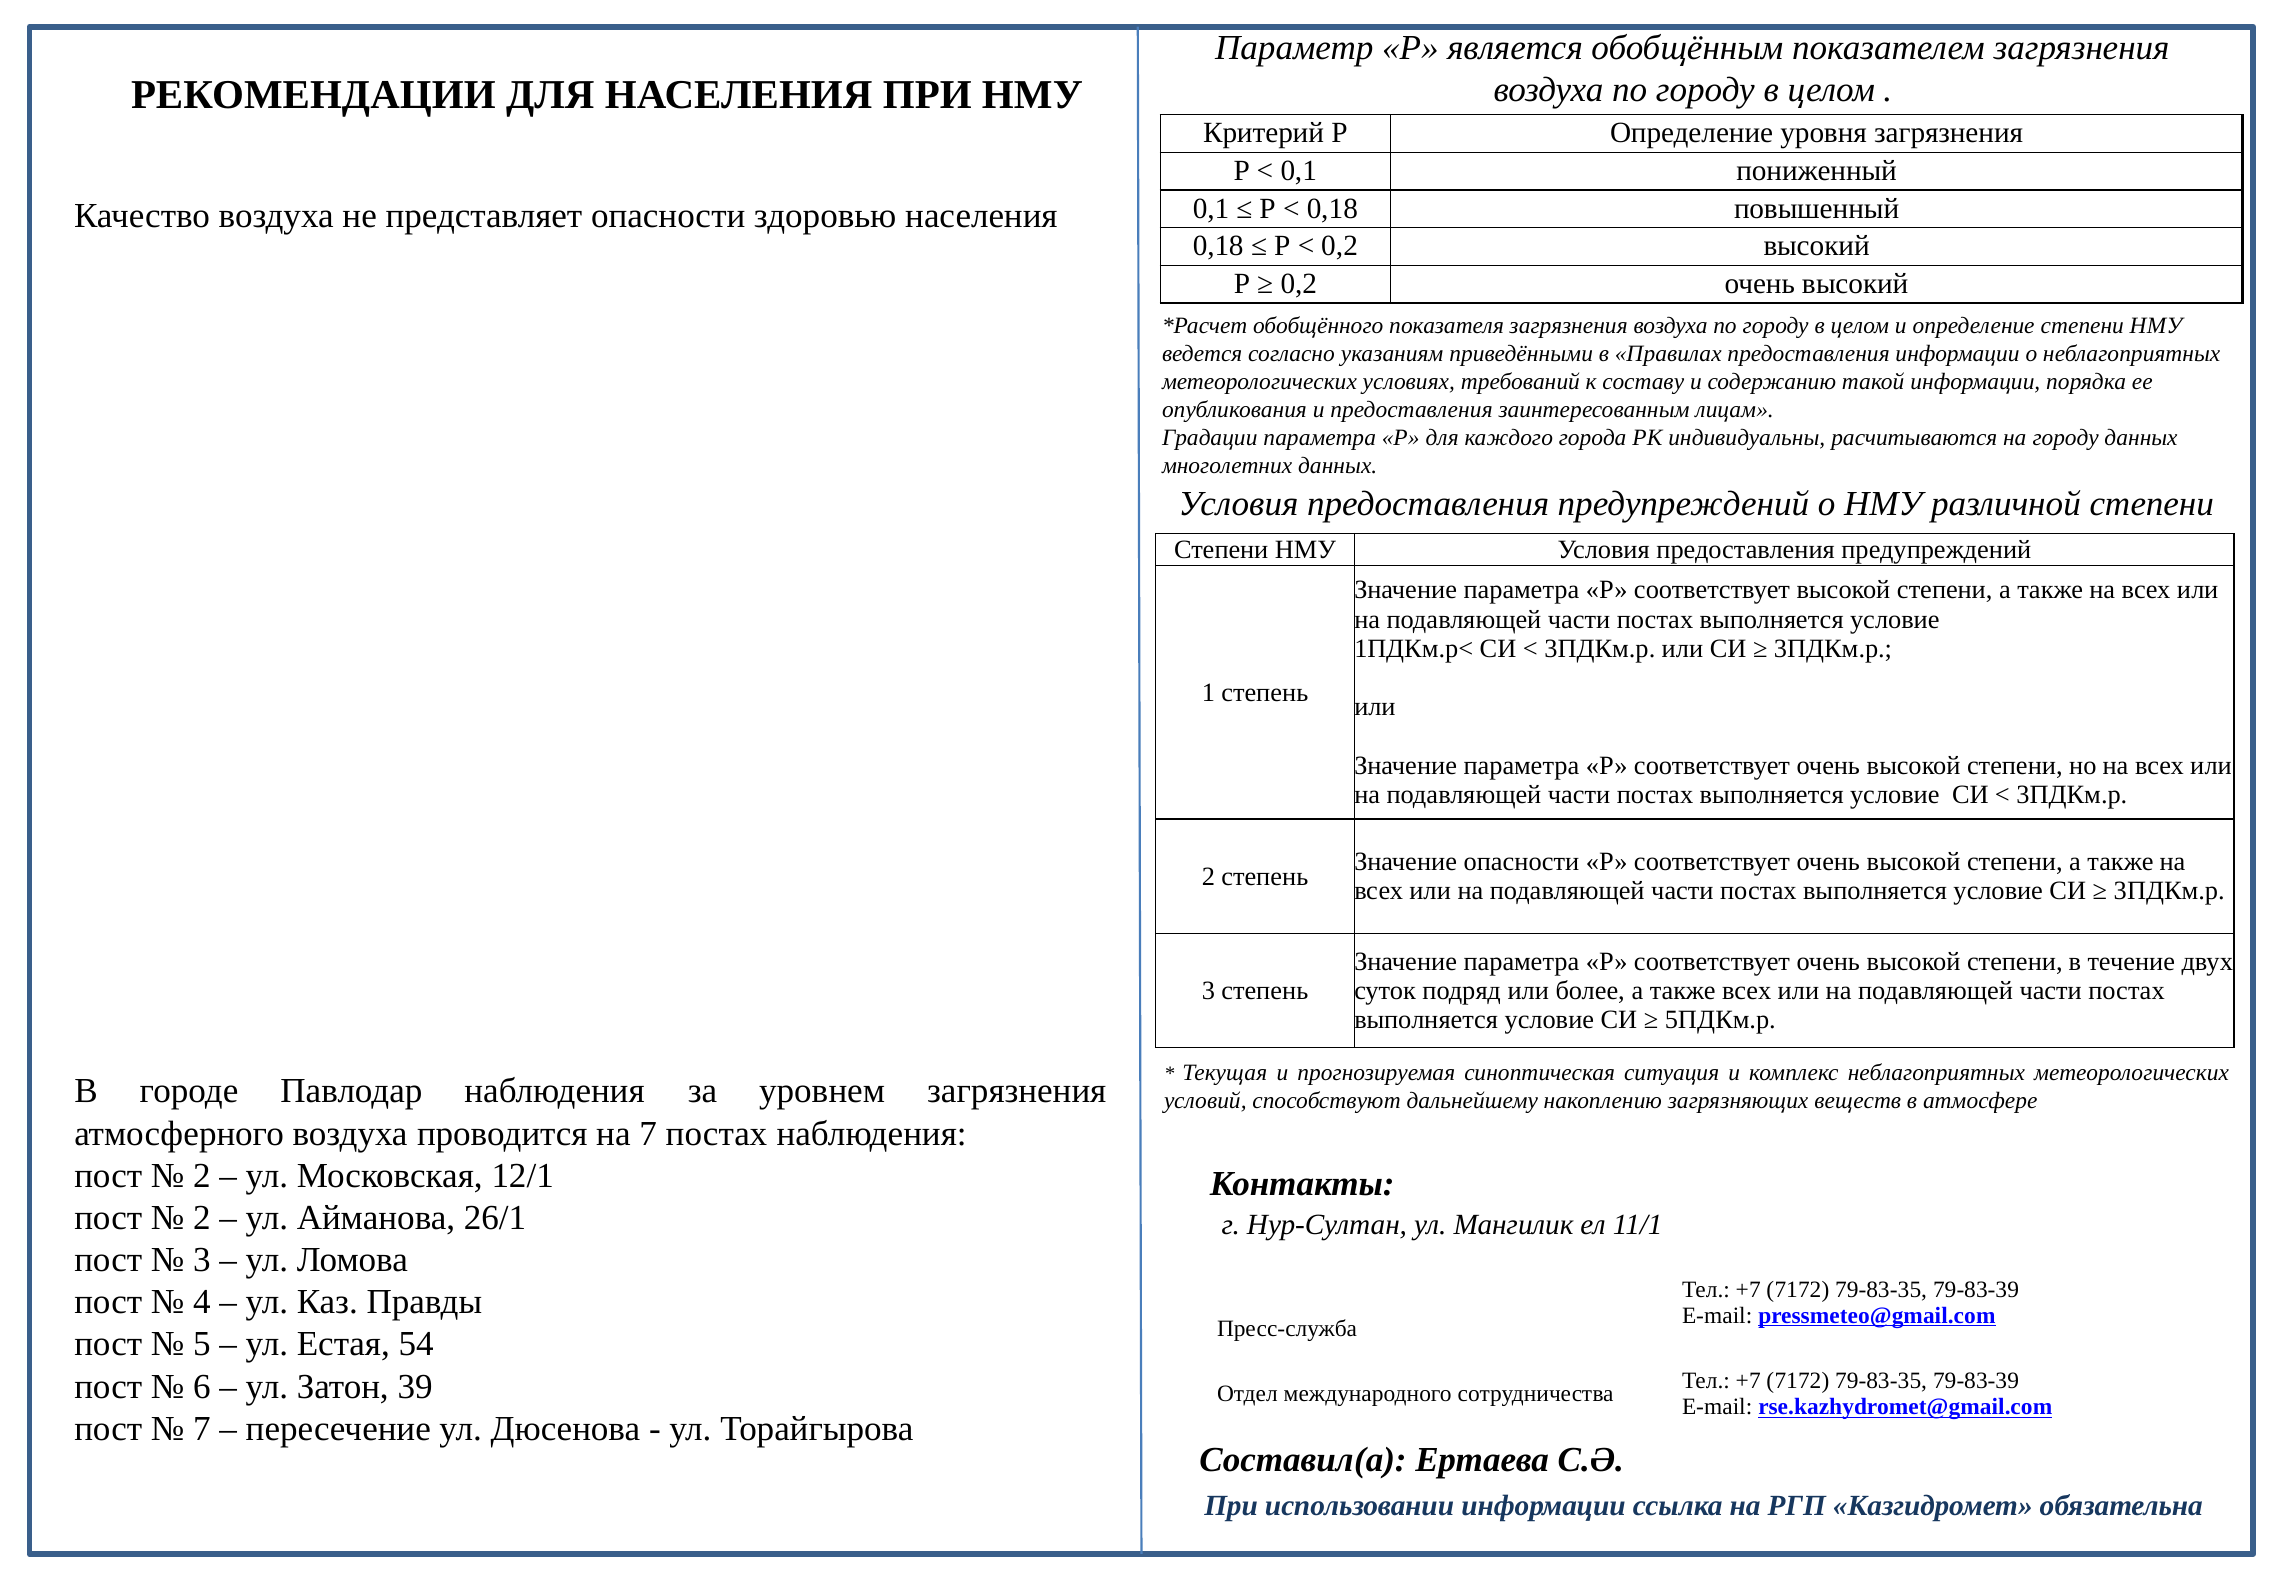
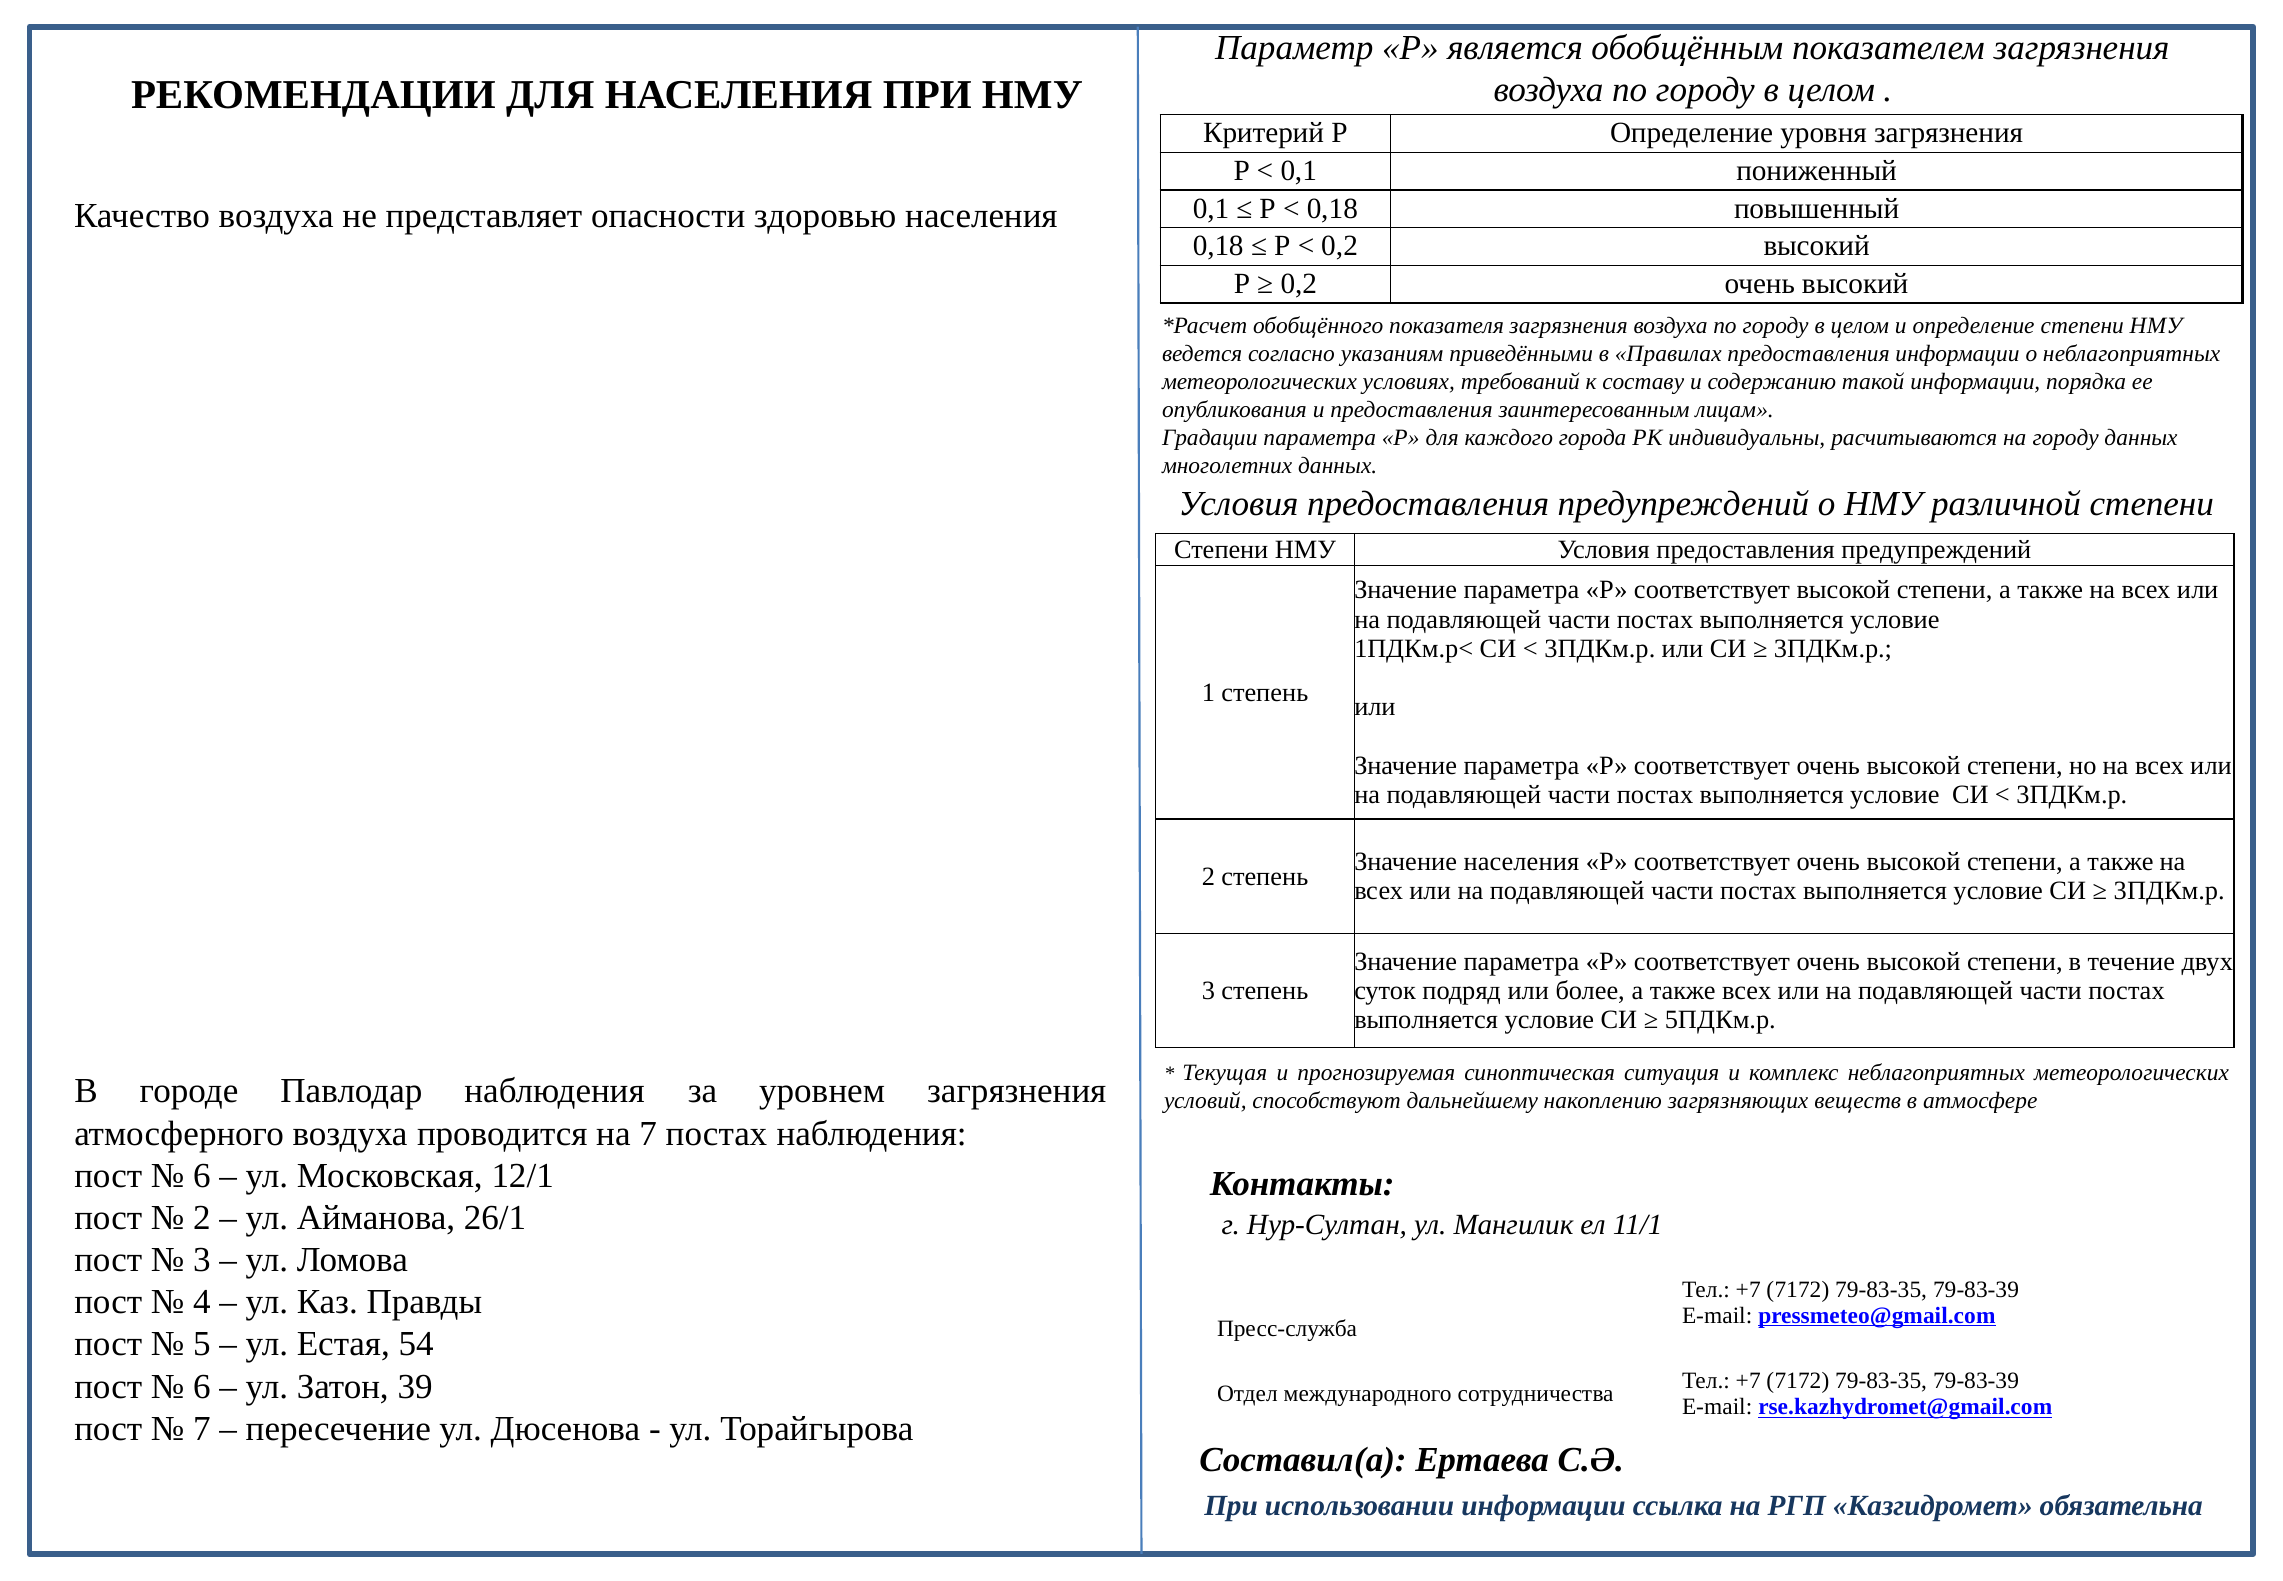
Значение опасности: опасности -> населения
2 at (202, 1175): 2 -> 6
